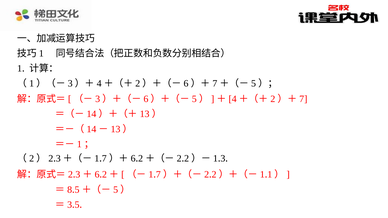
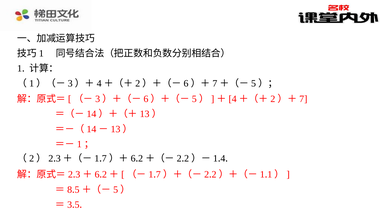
3: 3 -> 4
